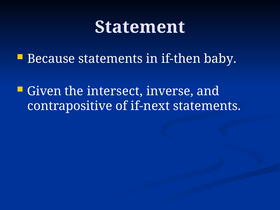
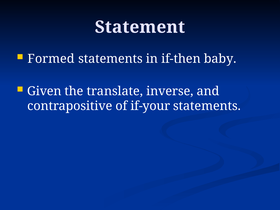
Because: Because -> Formed
intersect: intersect -> translate
if-next: if-next -> if-your
